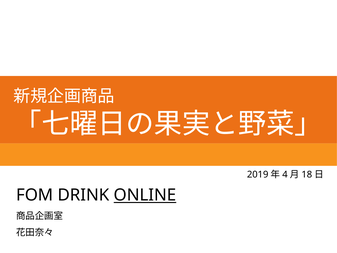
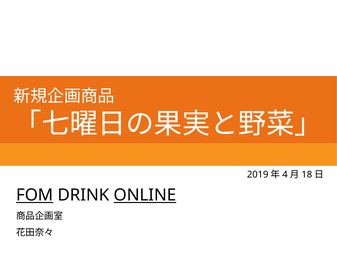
FOM underline: none -> present
